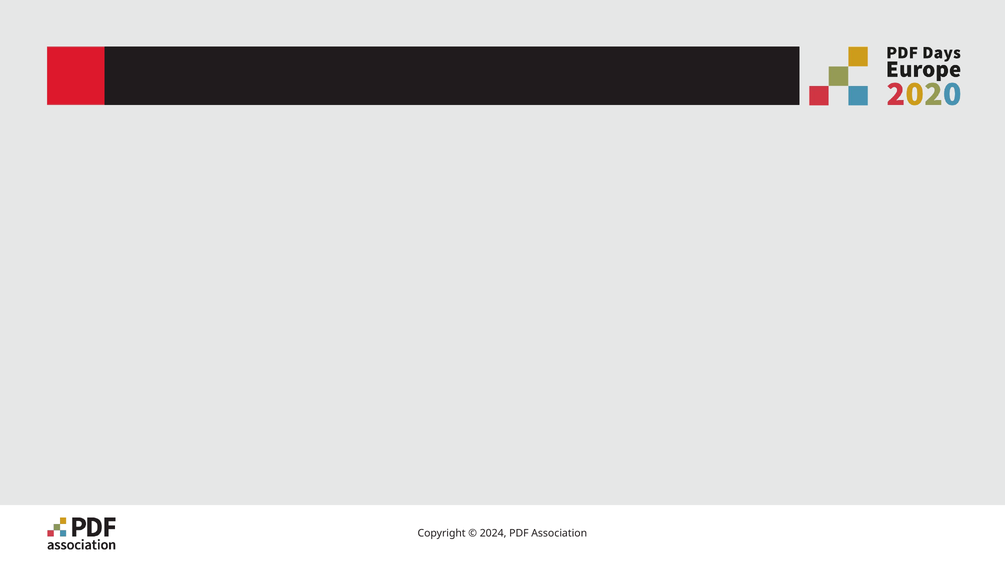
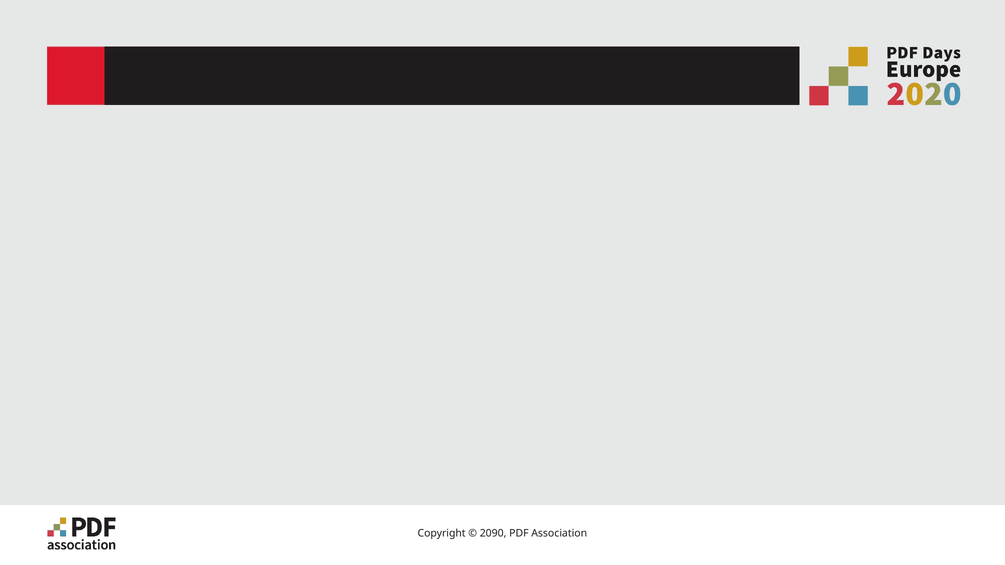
2024: 2024 -> 2090
